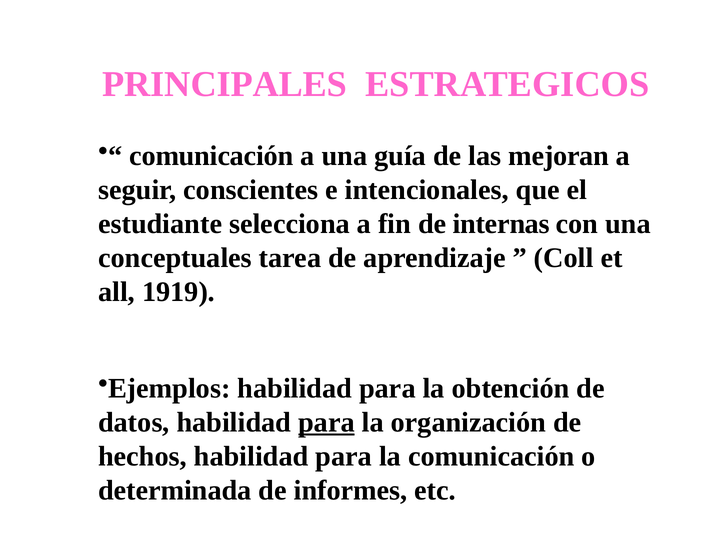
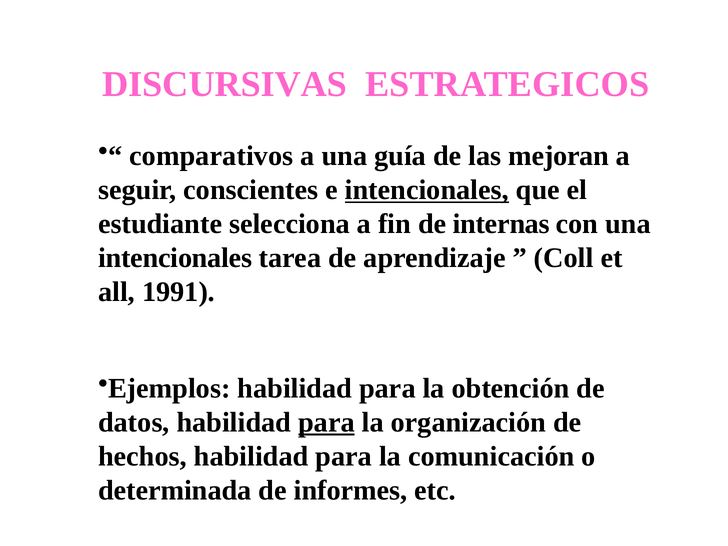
PRINCIPALES: PRINCIPALES -> DISCURSIVAS
comunicación at (211, 156): comunicación -> comparativos
intencionales at (427, 190) underline: none -> present
conceptuales at (175, 258): conceptuales -> intencionales
1919: 1919 -> 1991
